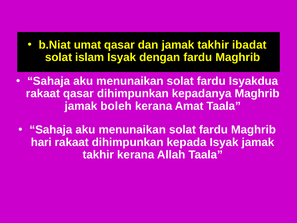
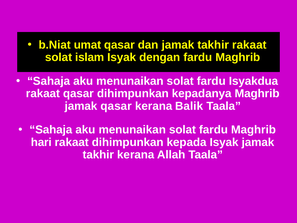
takhir ibadat: ibadat -> rakaat
jamak boleh: boleh -> qasar
Amat: Amat -> Balik
